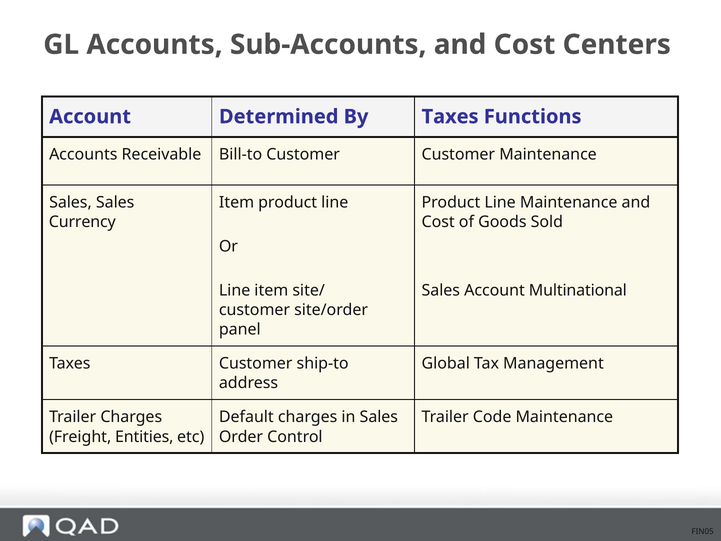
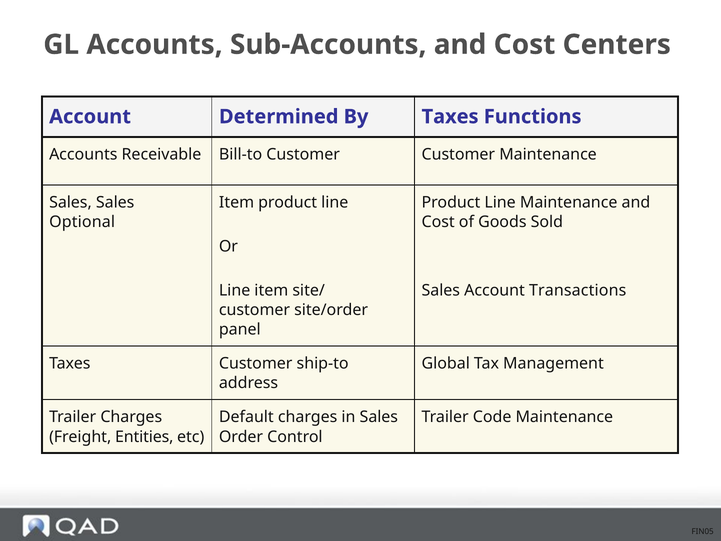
Currency: Currency -> Optional
Multinational: Multinational -> Transactions
